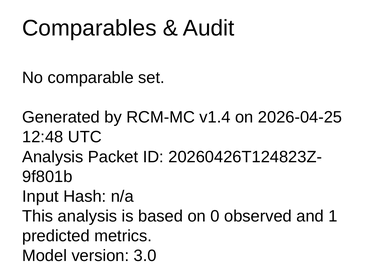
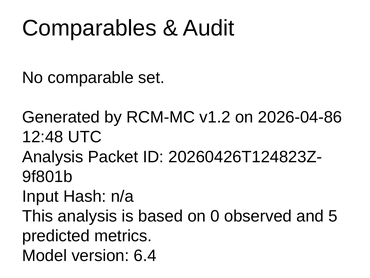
v1.4: v1.4 -> v1.2
2026-04-25: 2026-04-25 -> 2026-04-86
1: 1 -> 5
3.0: 3.0 -> 6.4
